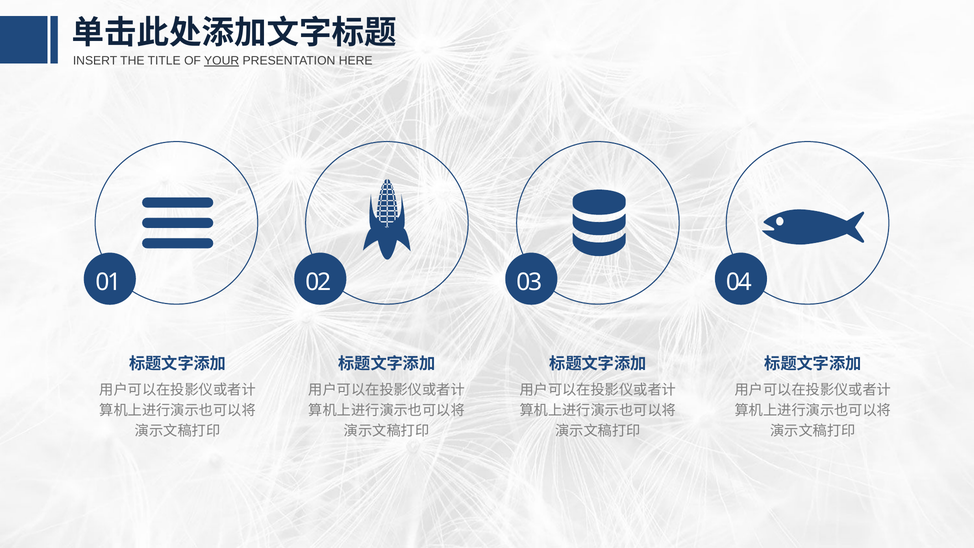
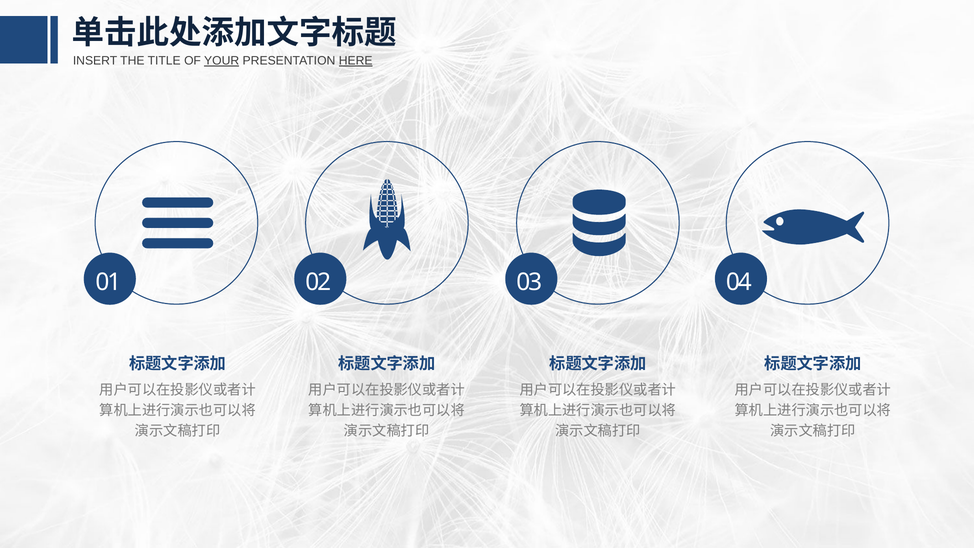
HERE underline: none -> present
